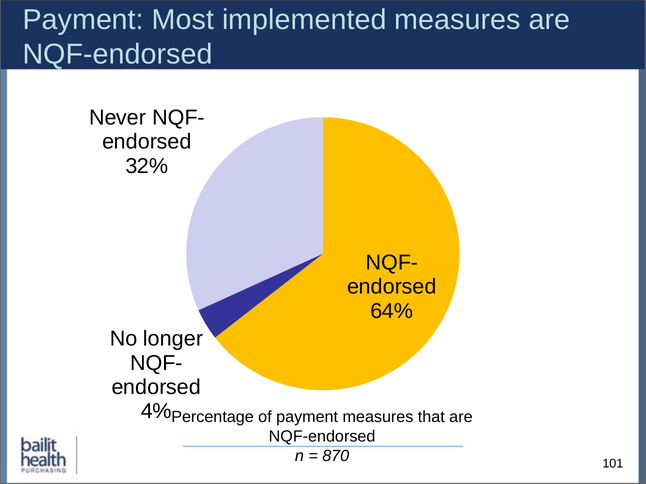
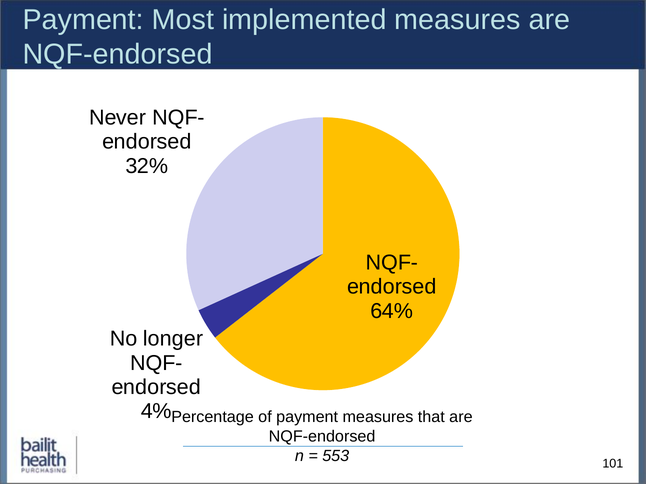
870: 870 -> 553
